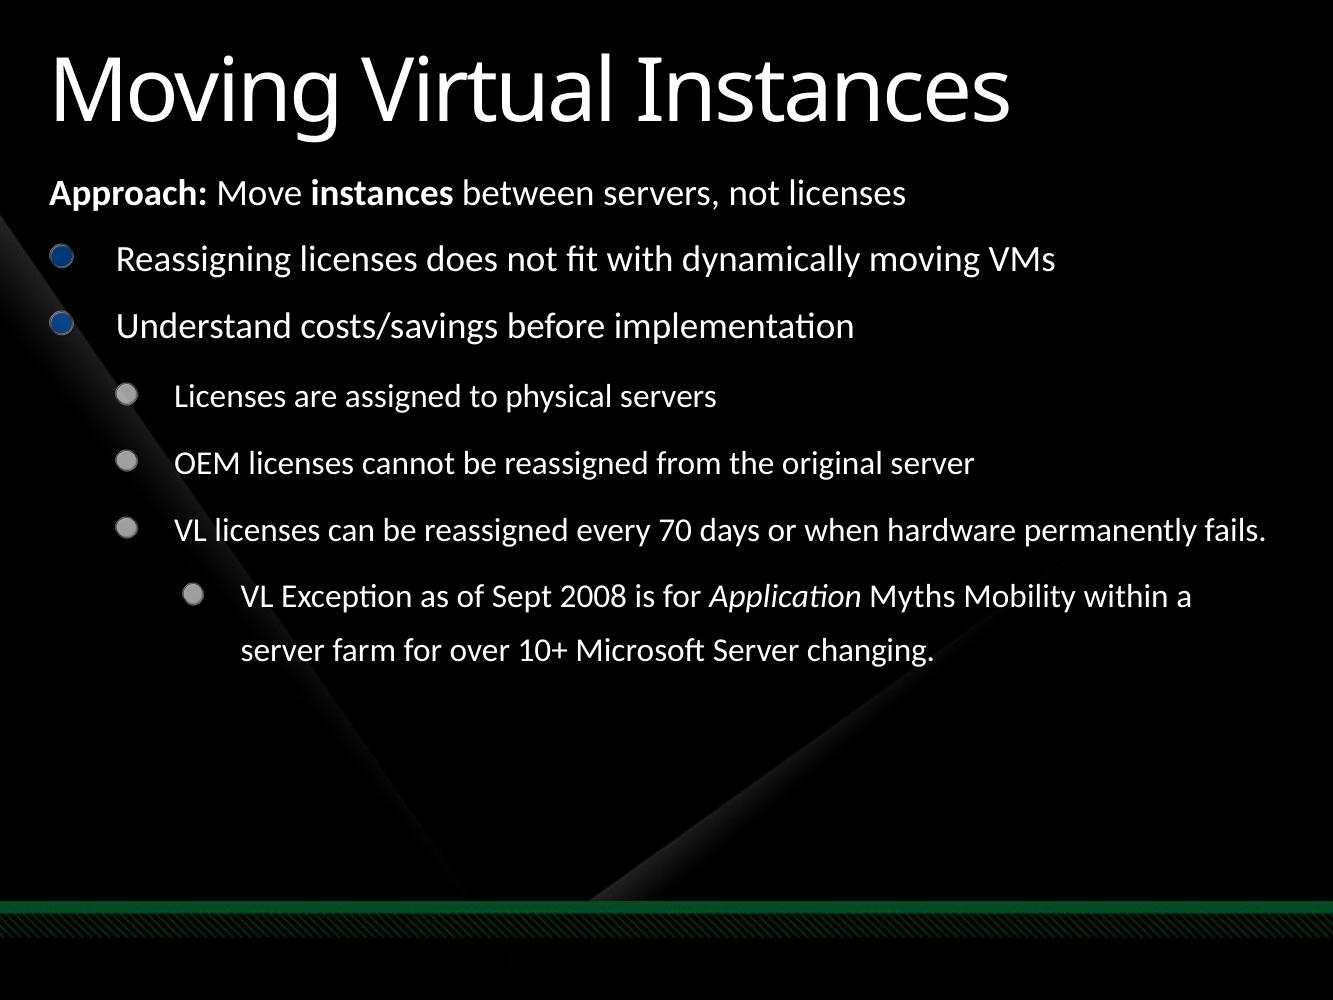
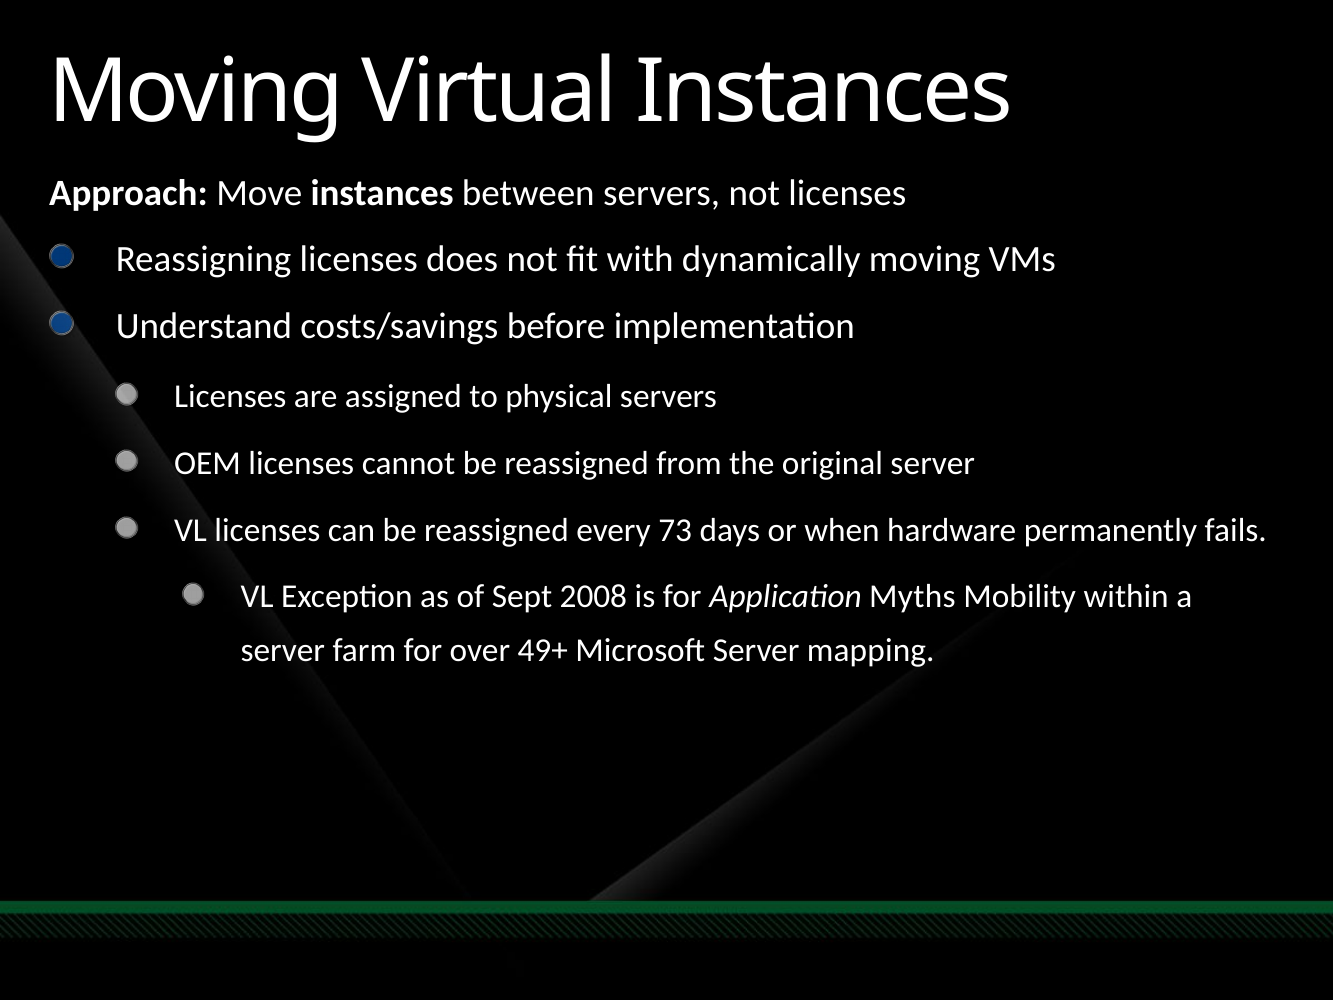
70: 70 -> 73
10+: 10+ -> 49+
changing: changing -> mapping
